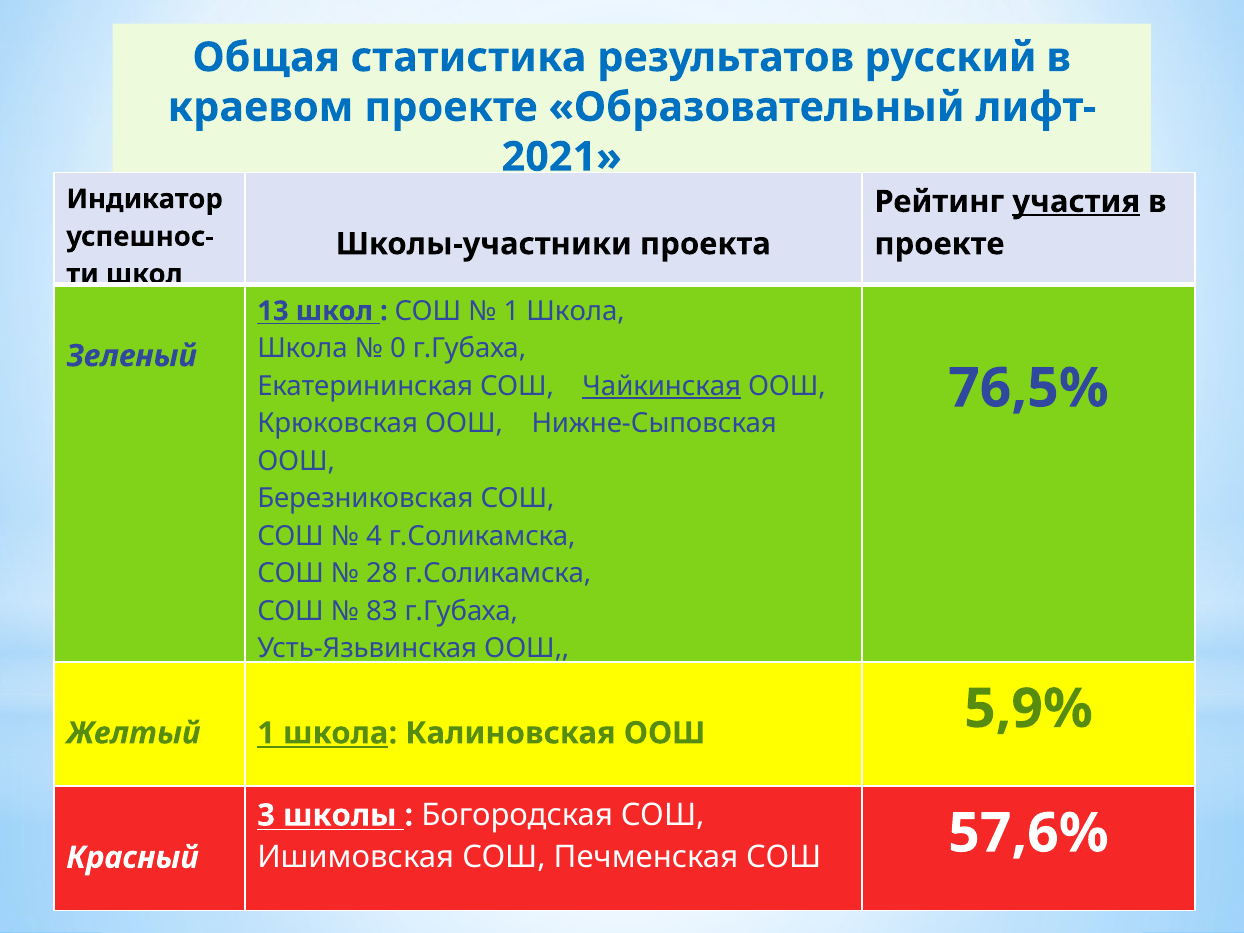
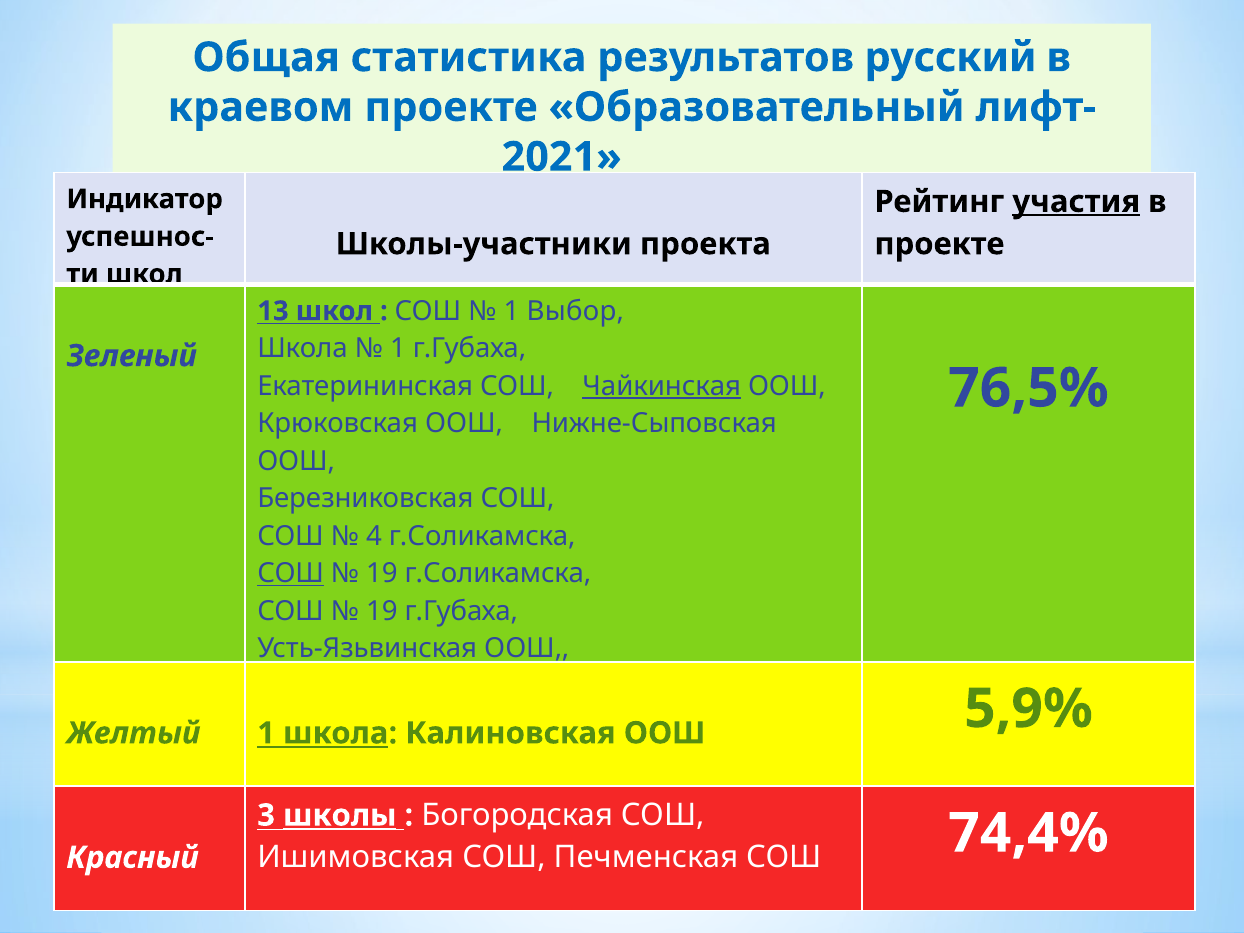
Школа at (576, 311): Школа -> Выбор
0 at (398, 349): 0 -> 1
СОШ at (291, 574) underline: none -> present
28 at (382, 574): 28 -> 19
83 at (382, 611): 83 -> 19
школы underline: none -> present
57,6%: 57,6% -> 74,4%
